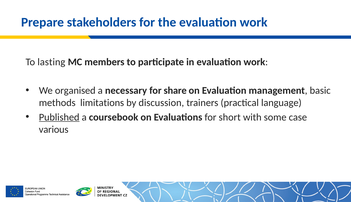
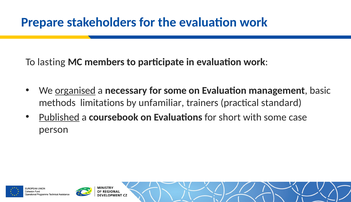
organised underline: none -> present
for share: share -> some
discussion: discussion -> unfamiliar
language: language -> standard
various: various -> person
